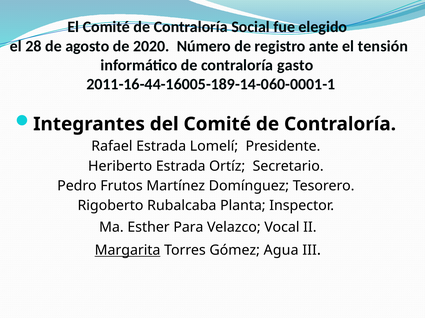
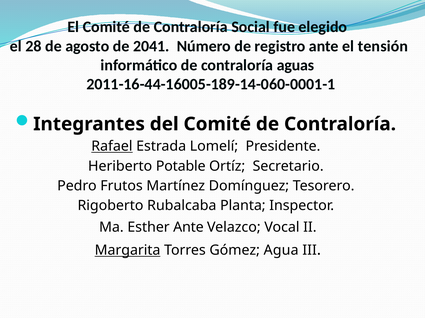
2020: 2020 -> 2041
gasto: gasto -> aguas
Rafael underline: none -> present
Heriberto Estrada: Estrada -> Potable
Esther Para: Para -> Ante
